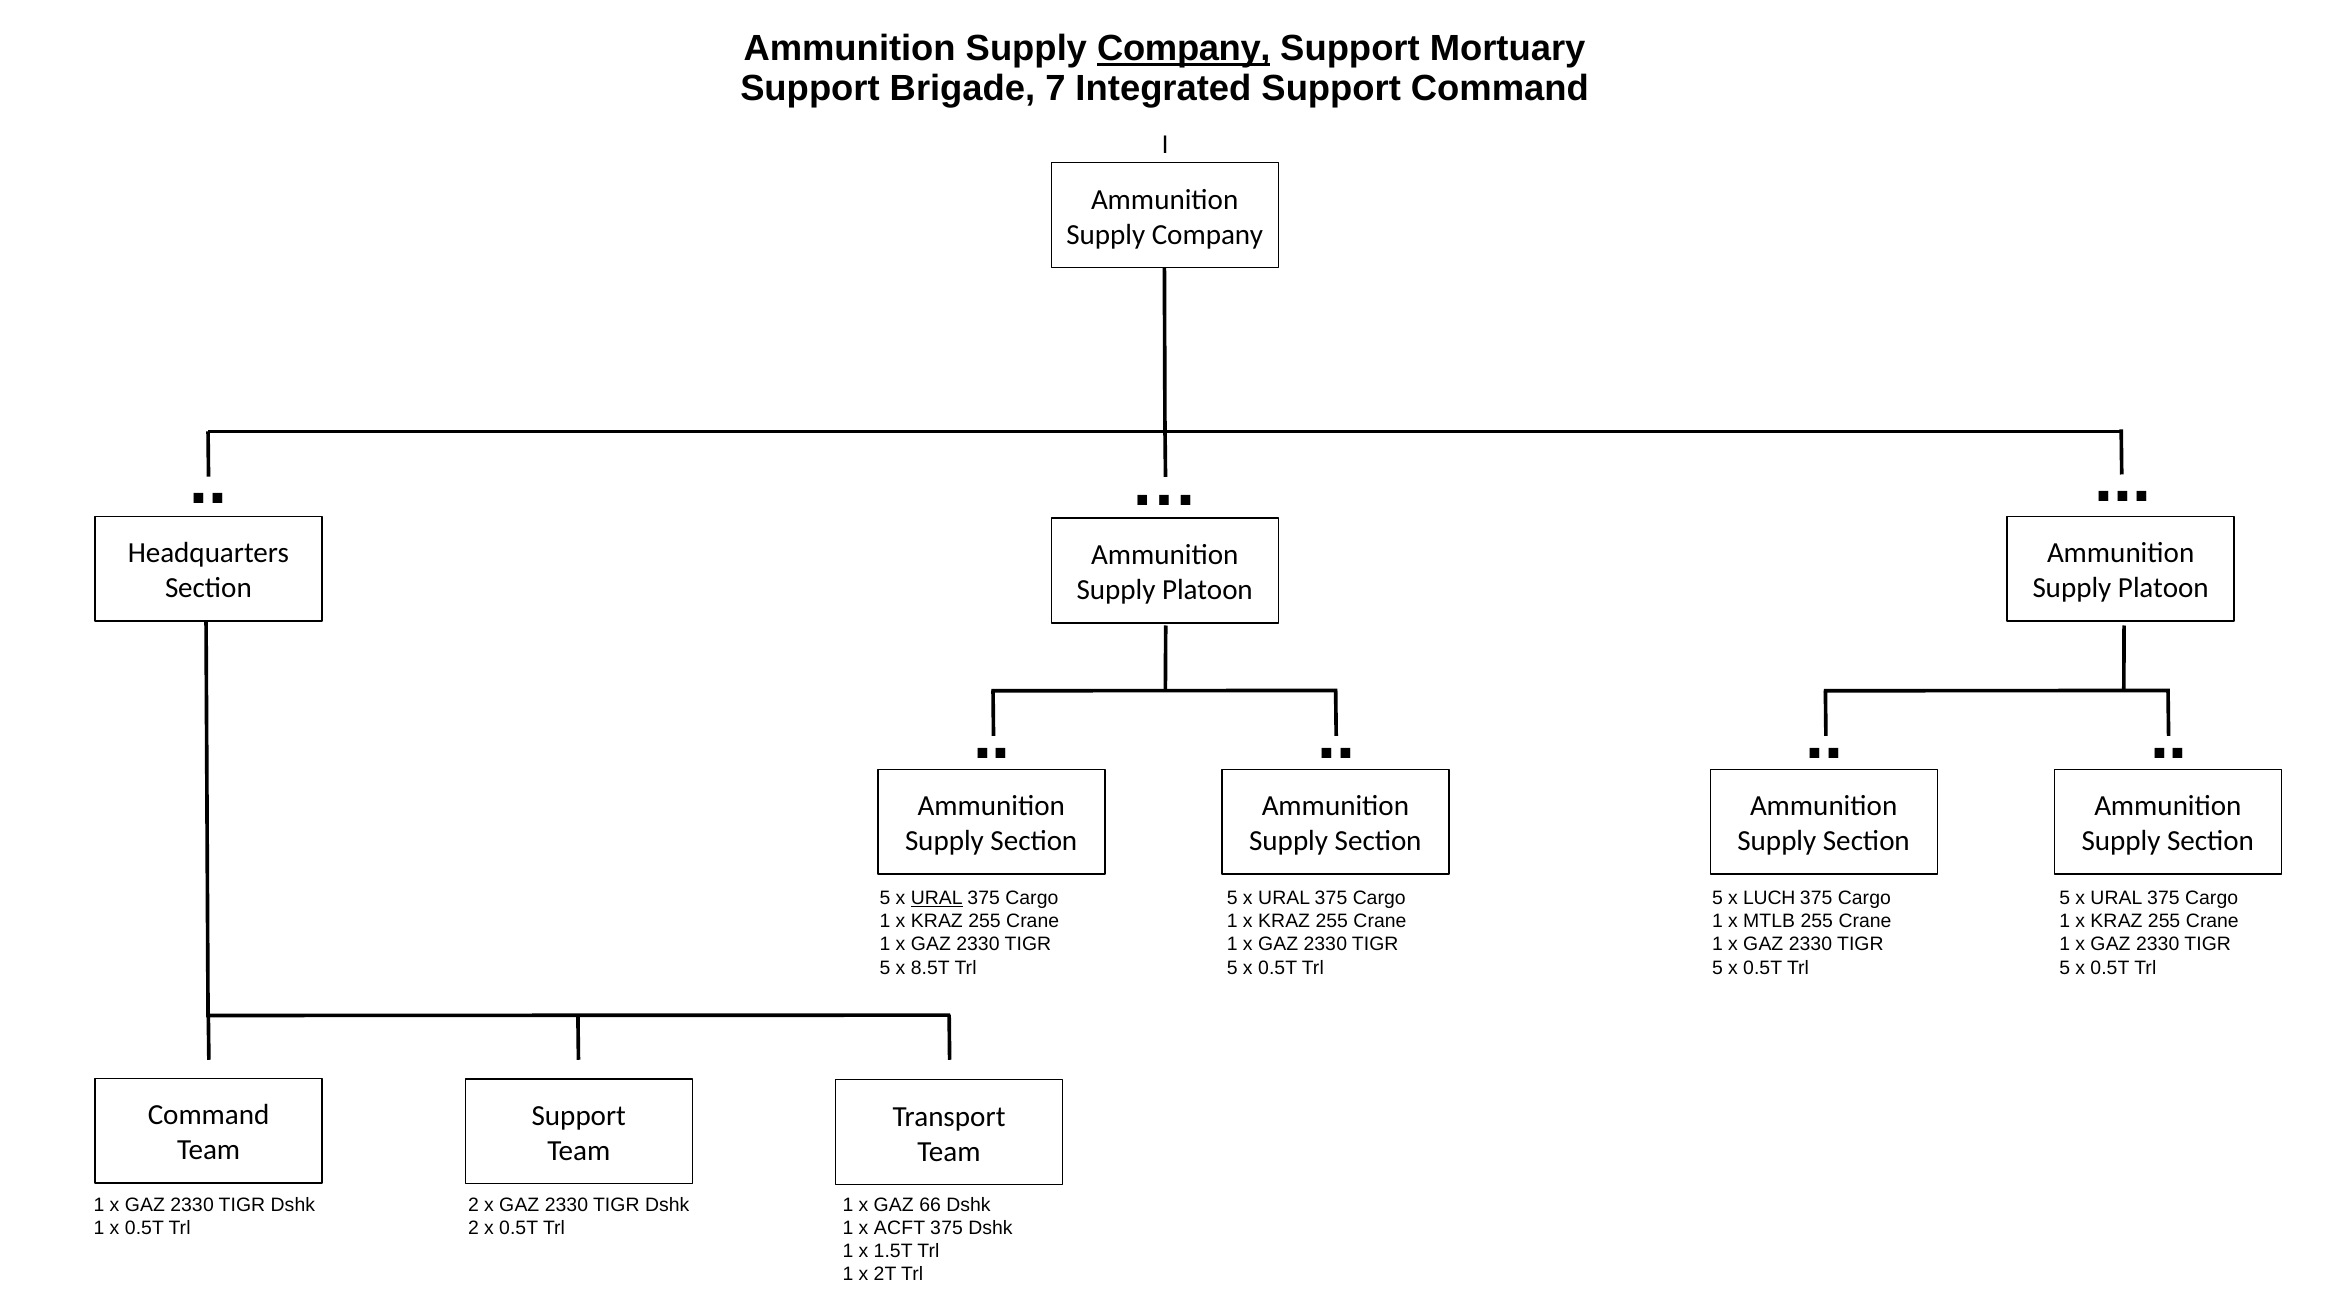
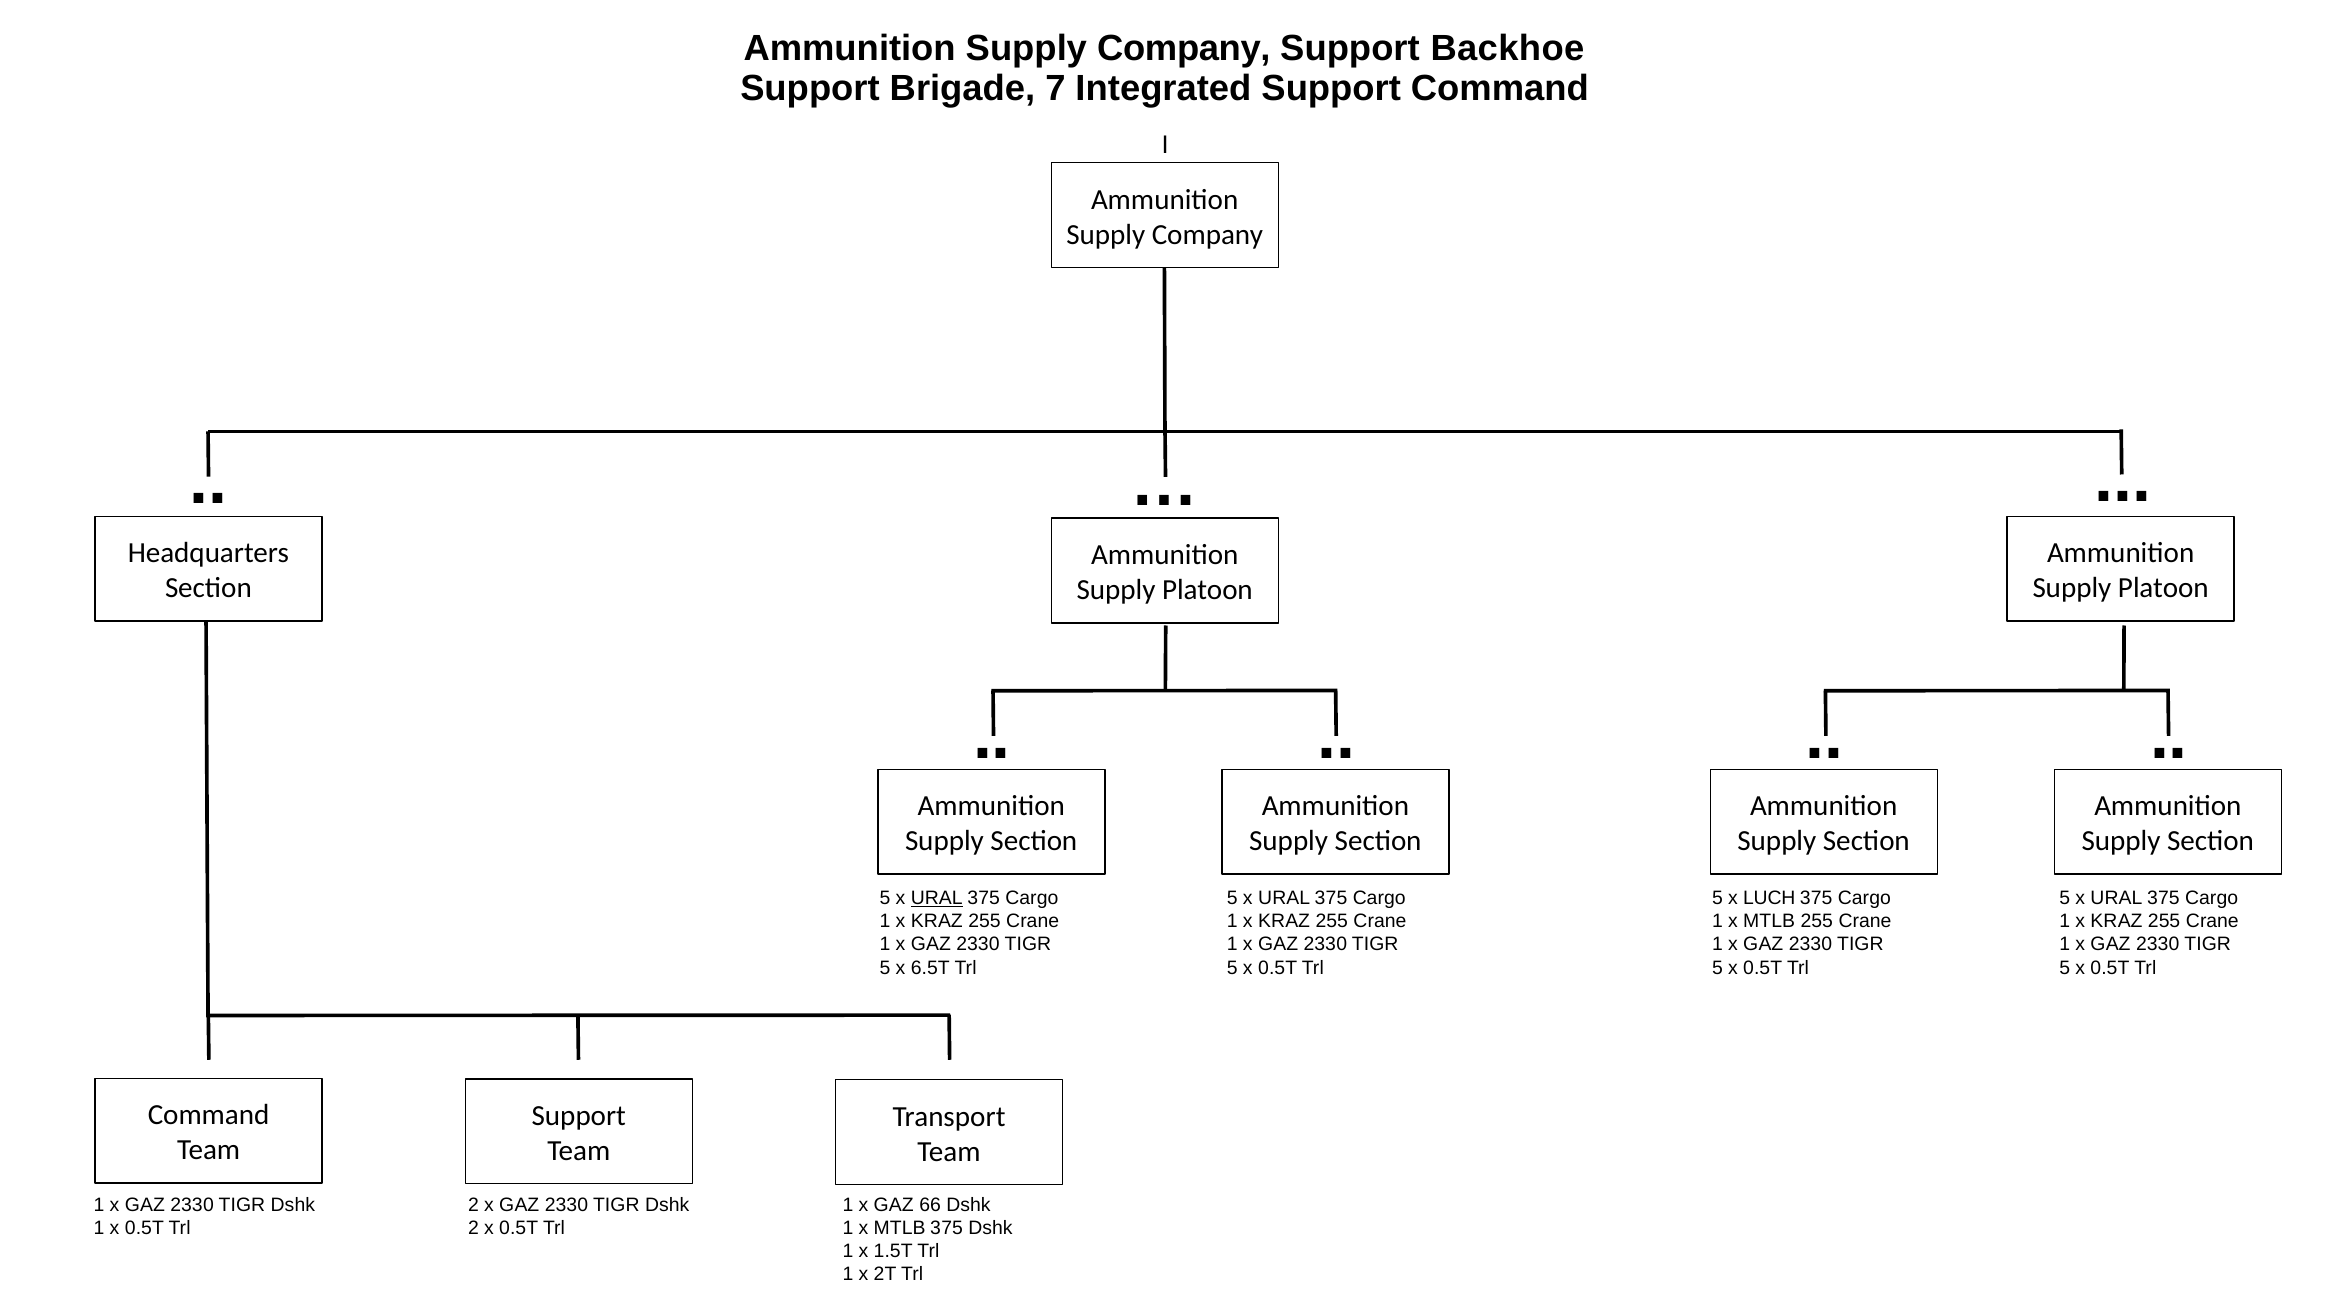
Company at (1184, 49) underline: present -> none
Mortuary: Mortuary -> Backhoe
8.5T: 8.5T -> 6.5T
ACFT at (900, 1229): ACFT -> MTLB
